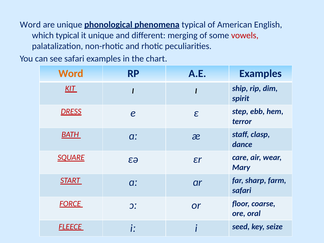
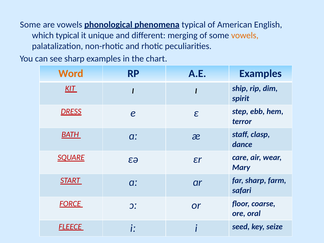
Word at (30, 25): Word -> Some
are unique: unique -> vowels
vowels at (245, 35) colour: red -> orange
see safari: safari -> sharp
